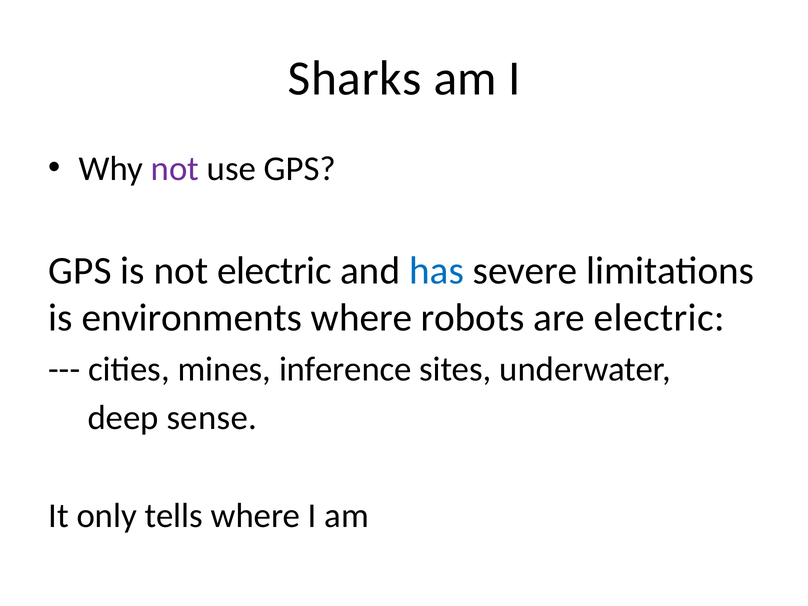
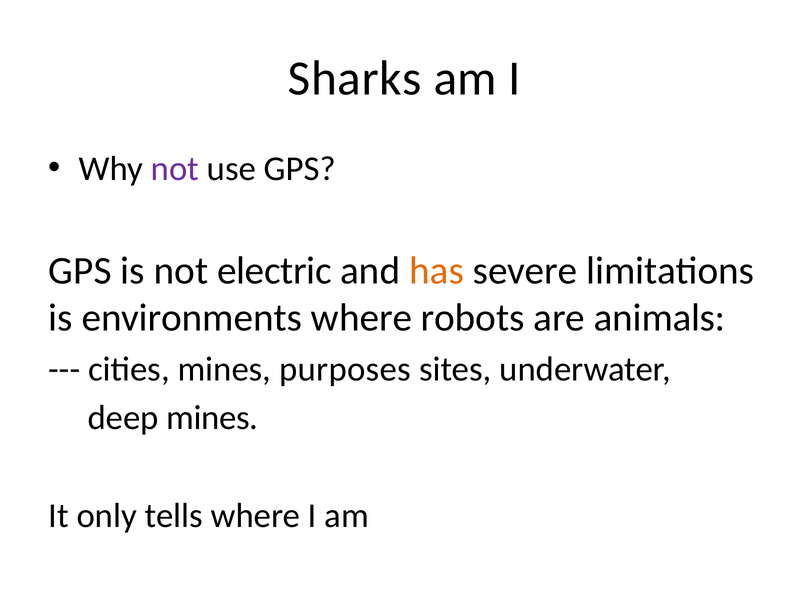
has colour: blue -> orange
are electric: electric -> animals
inference: inference -> purposes
deep sense: sense -> mines
